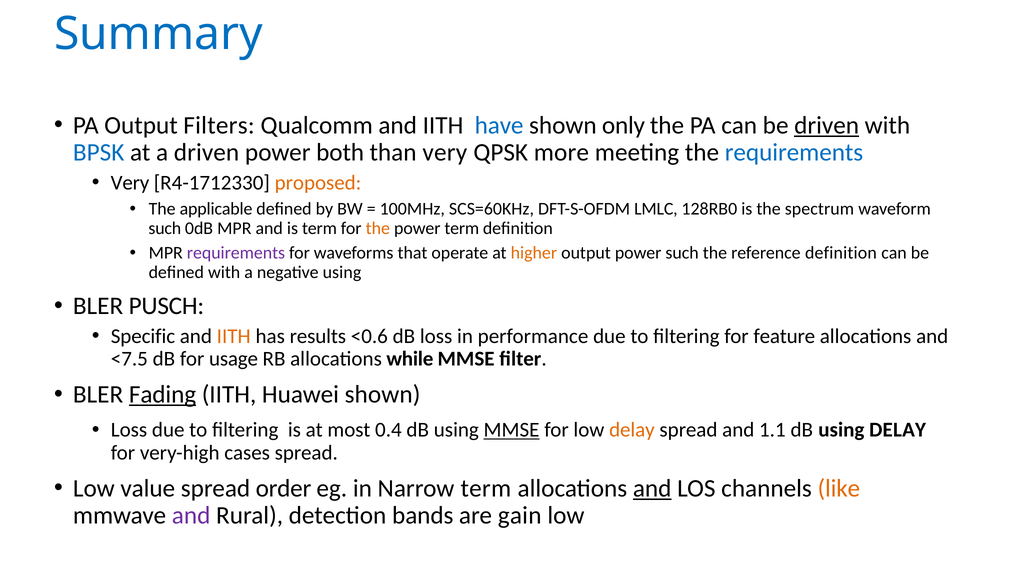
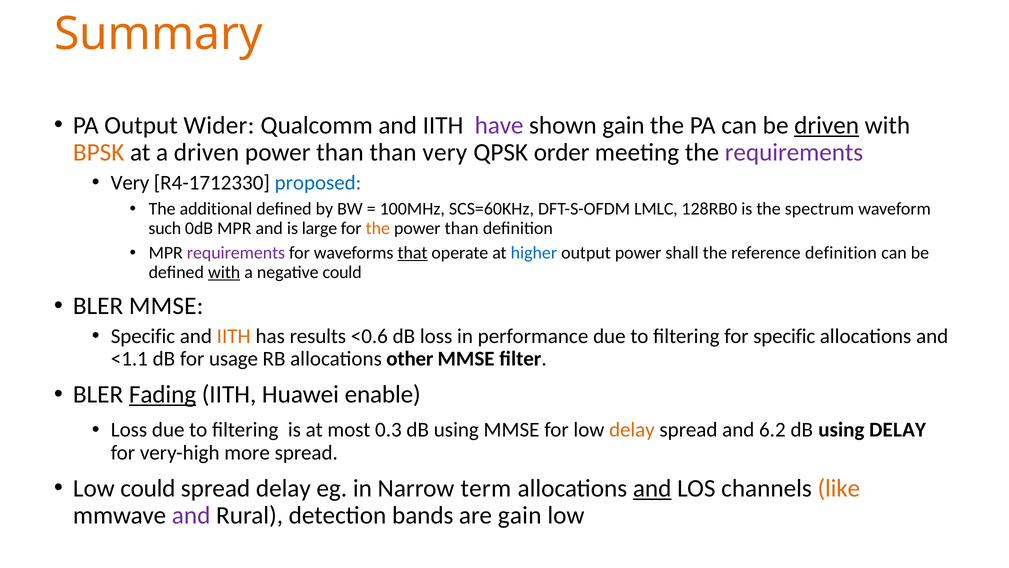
Summary colour: blue -> orange
Filters: Filters -> Wider
have colour: blue -> purple
shown only: only -> gain
BPSK colour: blue -> orange
both at (340, 152): both -> than
more: more -> order
requirements at (794, 152) colour: blue -> purple
proposed colour: orange -> blue
applicable: applicable -> additional
is term: term -> large
term at (462, 228): term -> than
that underline: none -> present
higher colour: orange -> blue
power such: such -> shall
with at (224, 272) underline: none -> present
negative using: using -> could
BLER PUSCH: PUSCH -> MMSE
for feature: feature -> specific
<7.5: <7.5 -> <1.1
while: while -> other
Huawei shown: shown -> enable
0.4: 0.4 -> 0.3
MMSE at (512, 430) underline: present -> none
1.1: 1.1 -> 6.2
cases: cases -> more
Low value: value -> could
spread order: order -> delay
